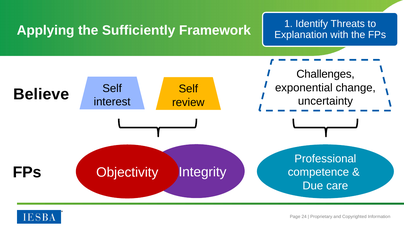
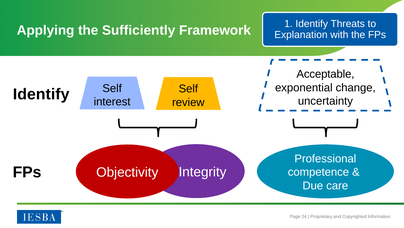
Challenges: Challenges -> Acceptable
Believe at (41, 94): Believe -> Identify
